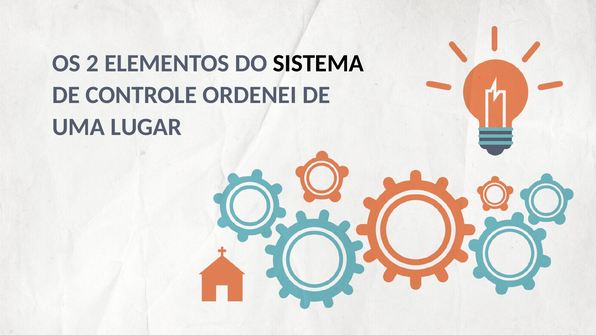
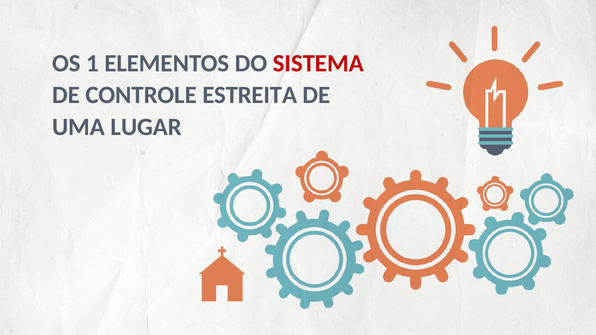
2: 2 -> 1
SISTEMA colour: black -> red
ORDENEI: ORDENEI -> ESTREITA
